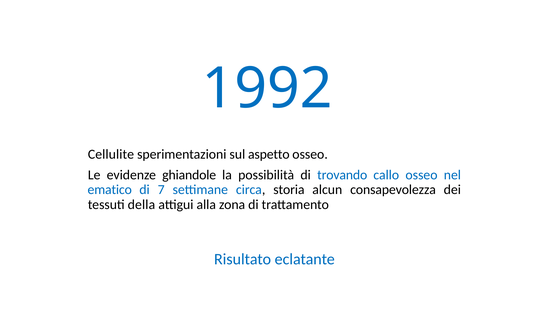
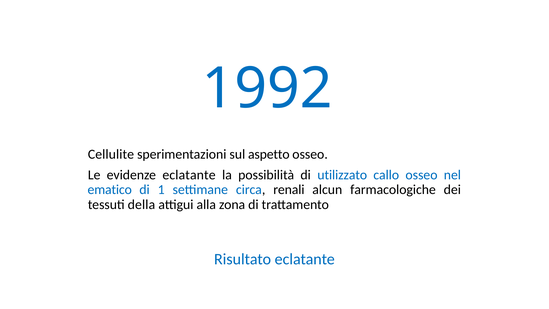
evidenze ghiandole: ghiandole -> eclatante
trovando: trovando -> utilizzato
7: 7 -> 1
storia: storia -> renali
consapevolezza: consapevolezza -> farmacologiche
